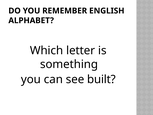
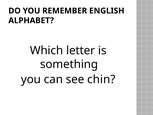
built: built -> chin
